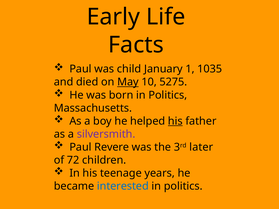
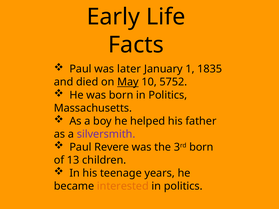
child: child -> later
1035: 1035 -> 1835
5275: 5275 -> 5752
his at (175, 121) underline: present -> none
3rd later: later -> born
72: 72 -> 13
interested colour: blue -> orange
